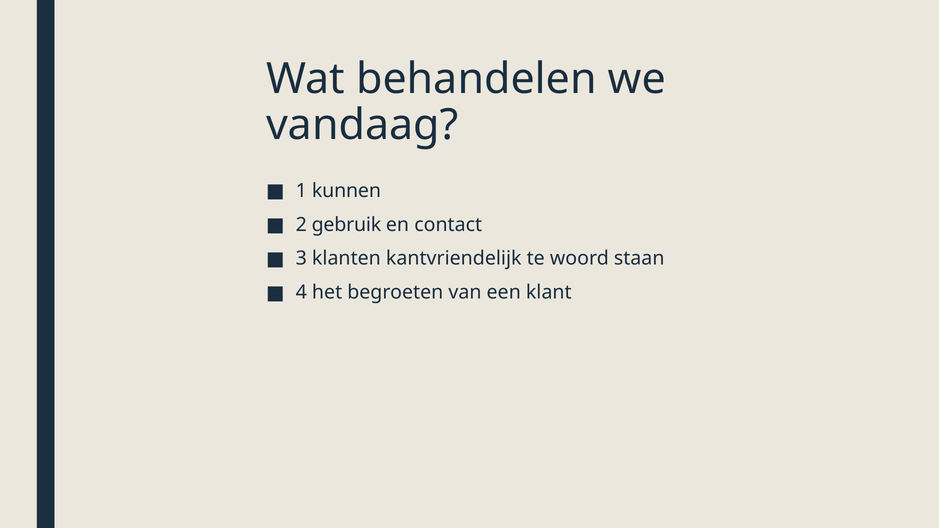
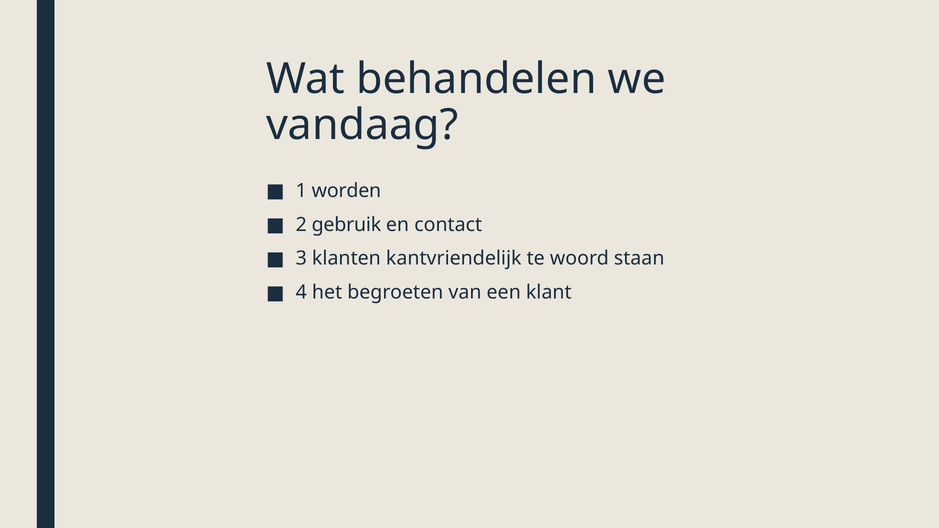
kunnen: kunnen -> worden
